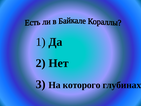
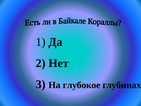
которого: которого -> глубокое
